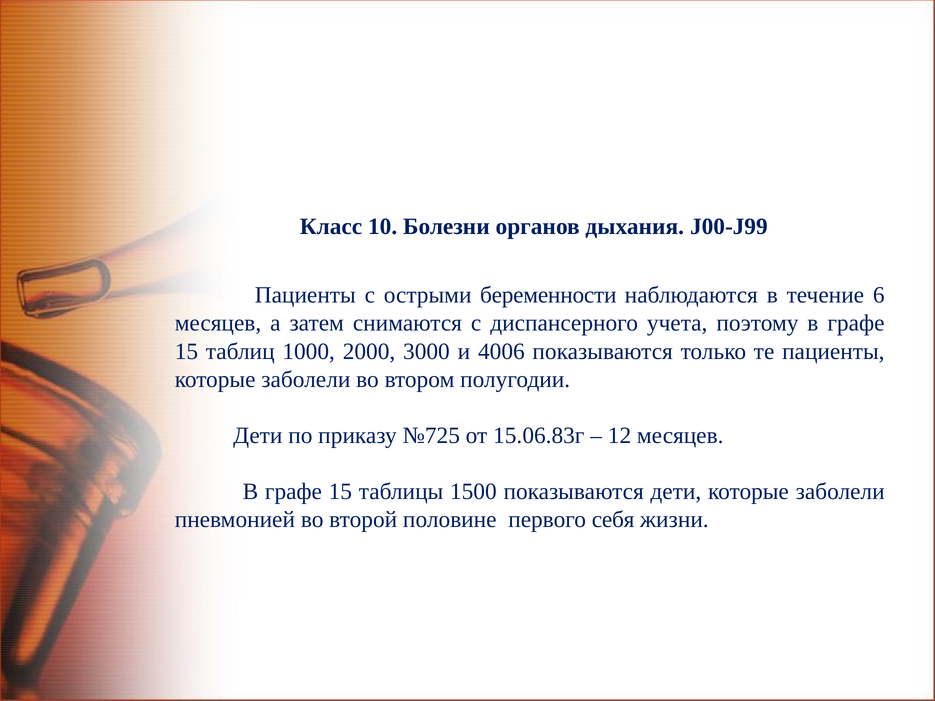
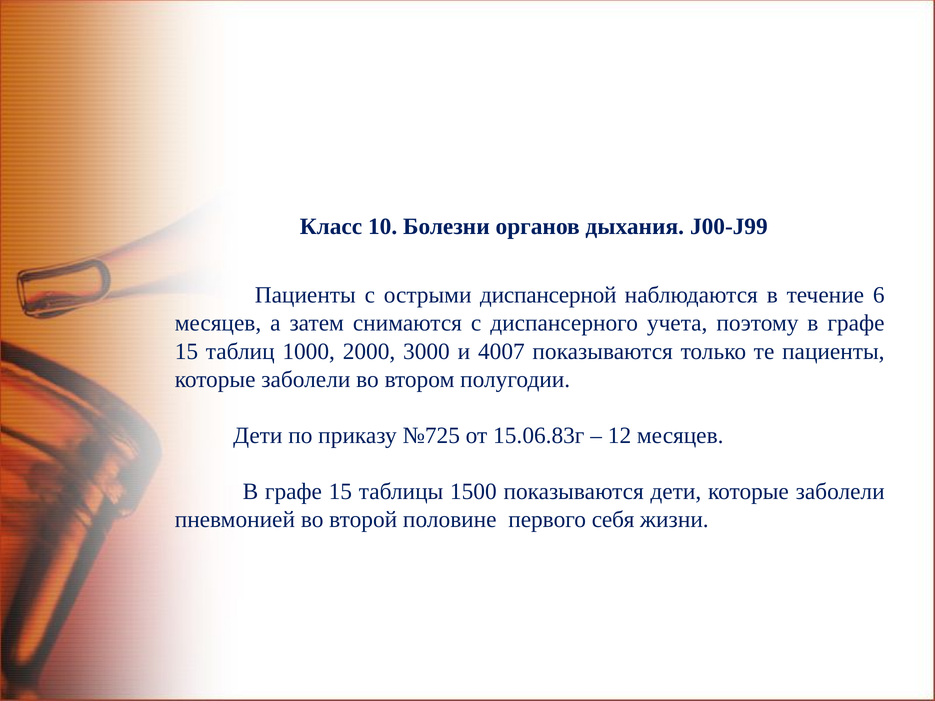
беременности: беременности -> диспансерной
4006: 4006 -> 4007
